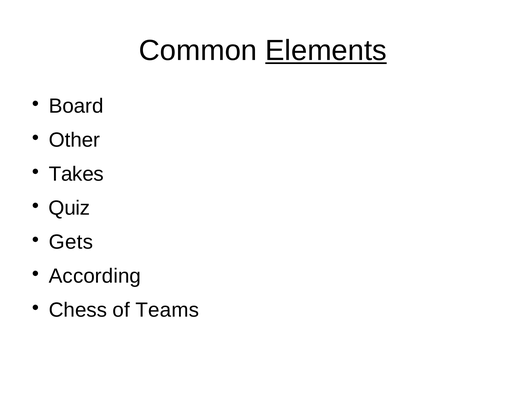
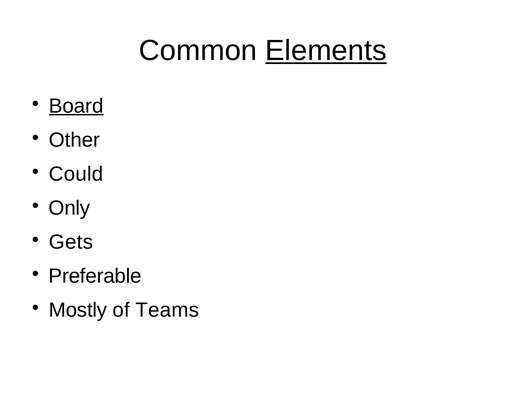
Board underline: none -> present
Takes: Takes -> Could
Quiz: Quiz -> Only
According: According -> Preferable
Chess: Chess -> Mostly
